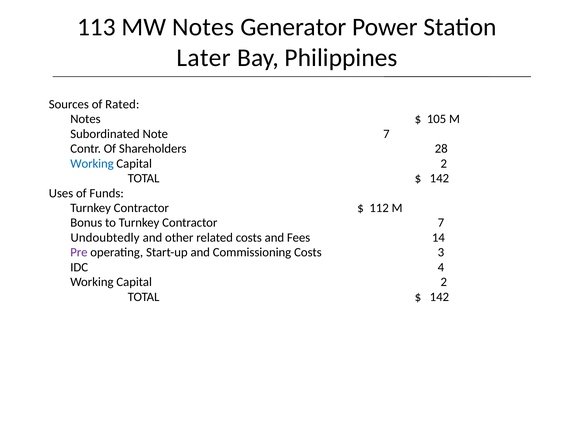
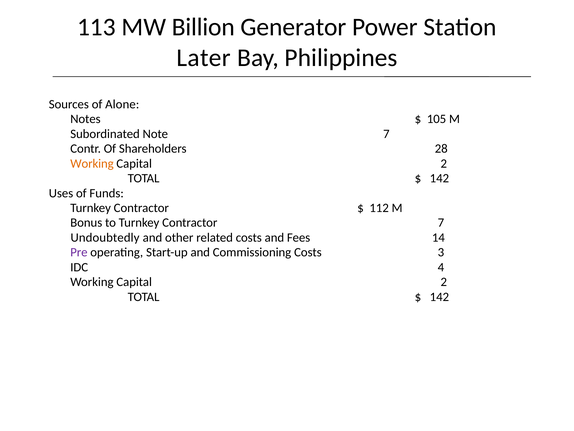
MW Notes: Notes -> Billion
Rated: Rated -> Alone
Working at (92, 163) colour: blue -> orange
